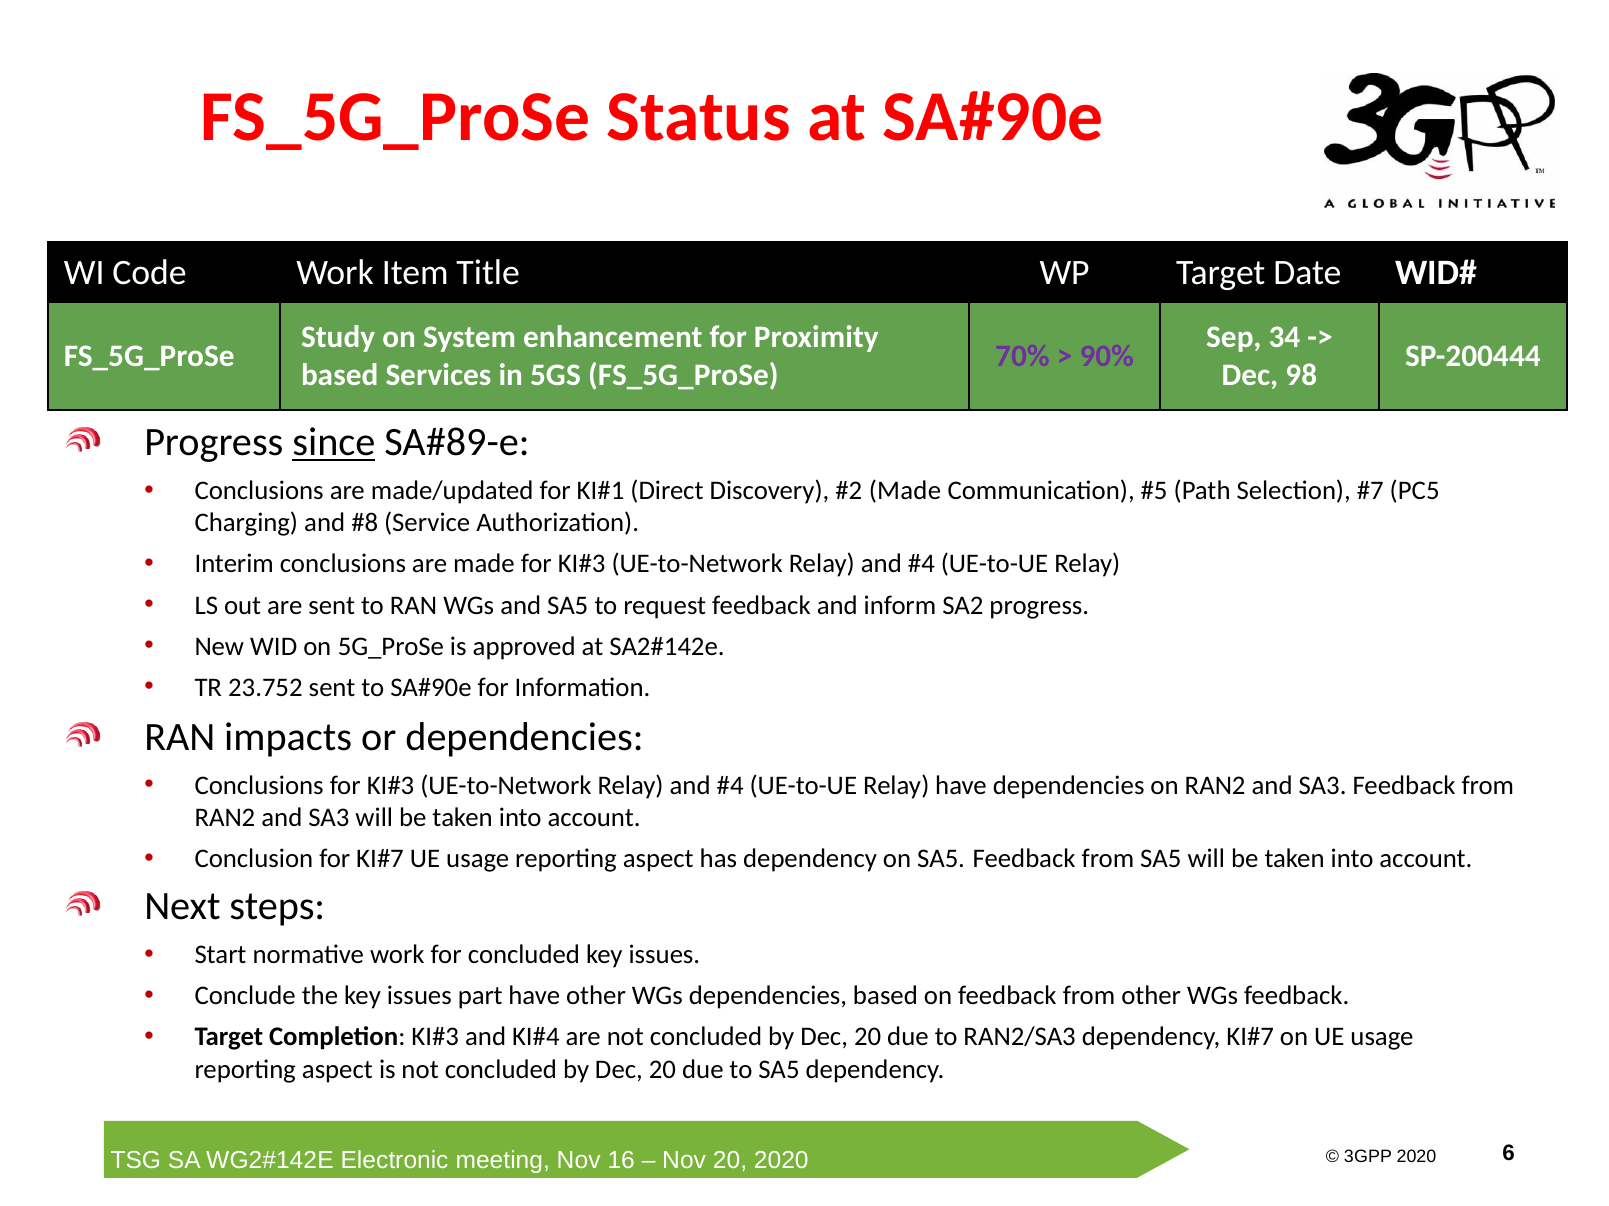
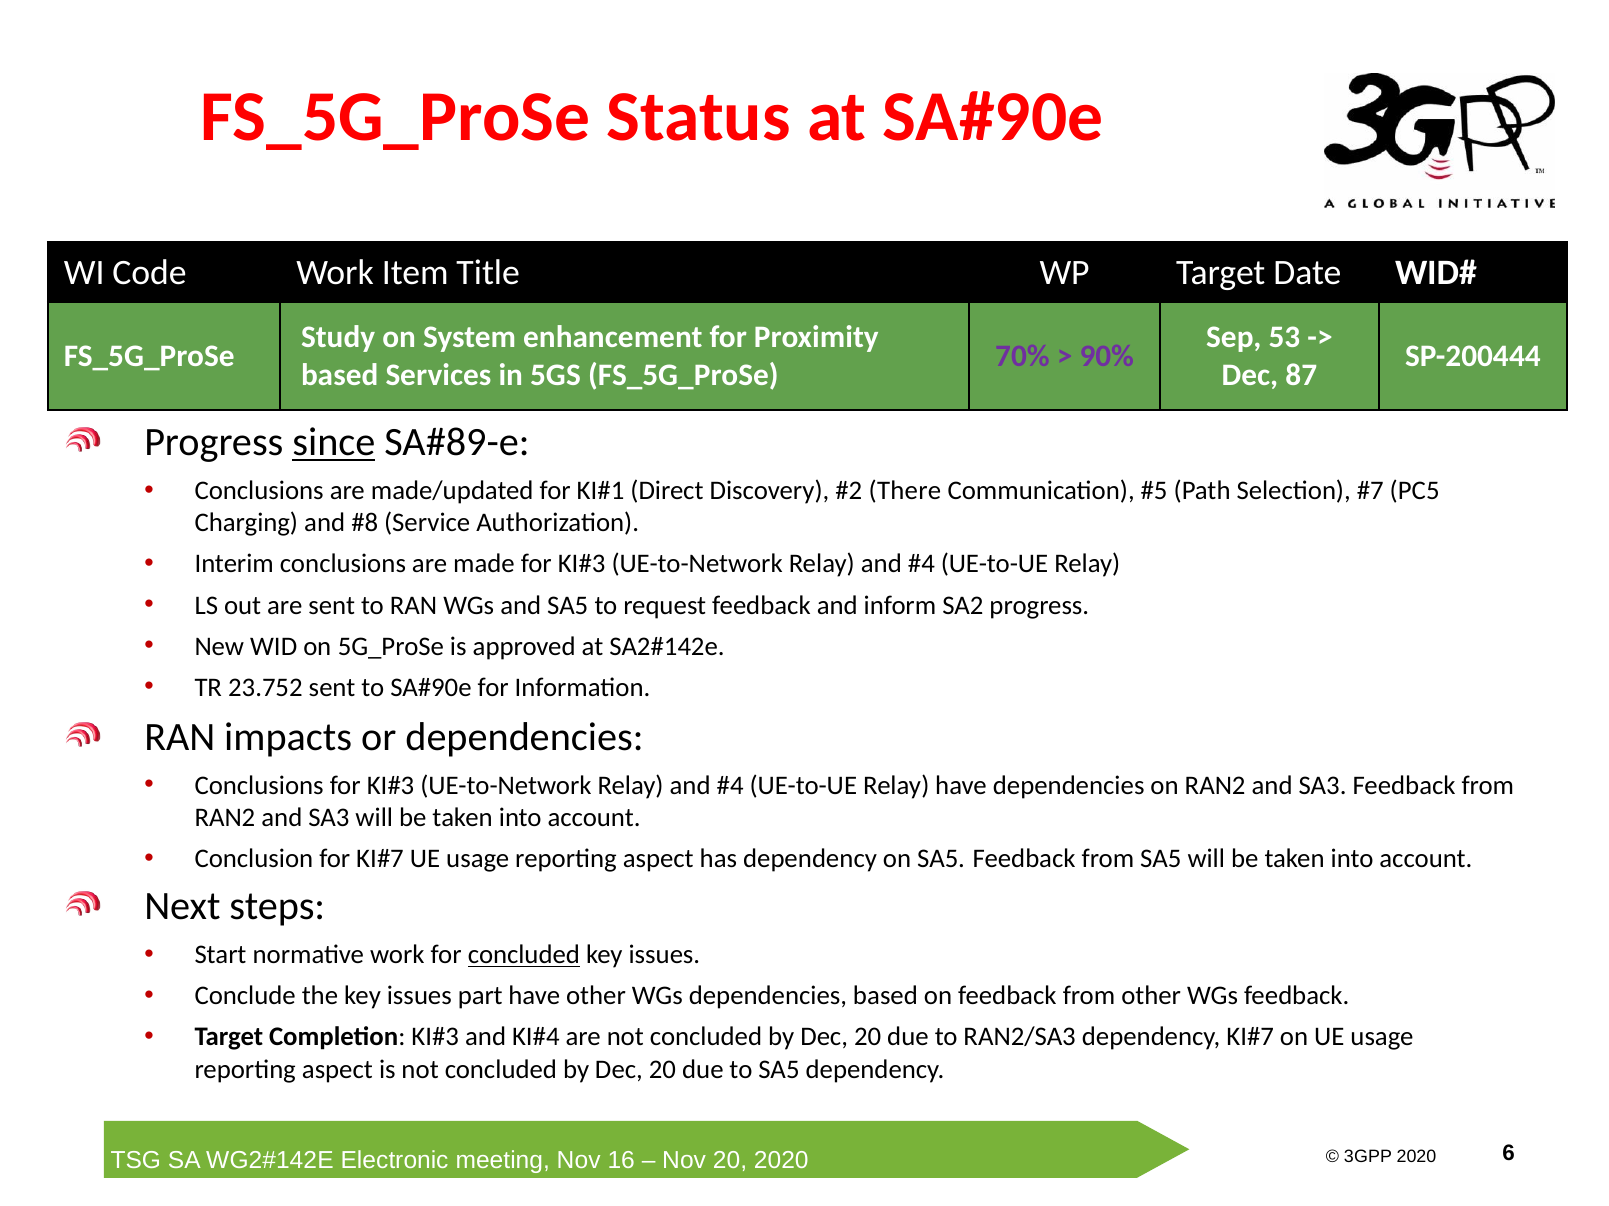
34: 34 -> 53
98: 98 -> 87
Made at (905, 491): Made -> There
concluded at (524, 955) underline: none -> present
